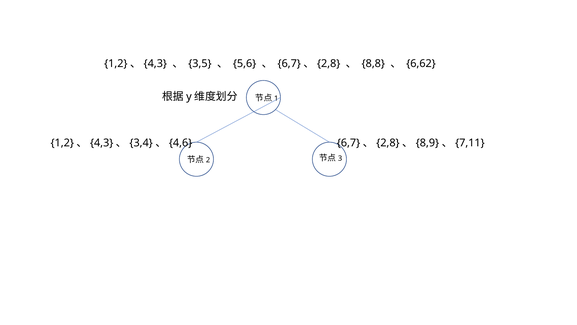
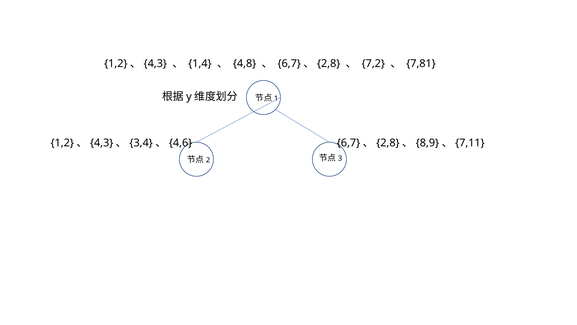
3,5: 3,5 -> 1,4
5,6: 5,6 -> 4,8
8,8: 8,8 -> 7,2
6,62: 6,62 -> 7,81
